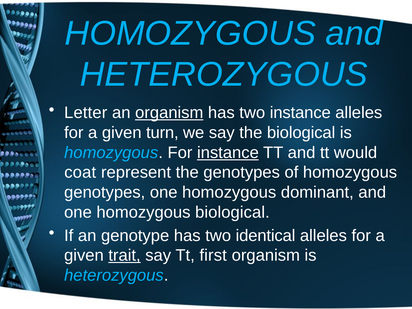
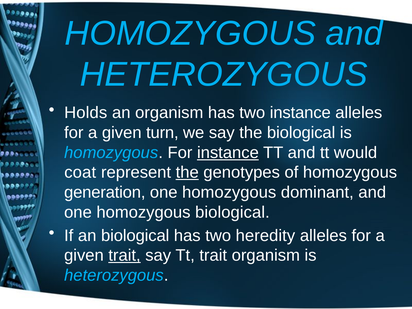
Letter: Letter -> Holds
organism at (169, 113) underline: present -> none
the at (187, 172) underline: none -> present
genotypes at (105, 192): genotypes -> generation
an genotype: genotype -> biological
identical: identical -> heredity
Tt first: first -> trait
